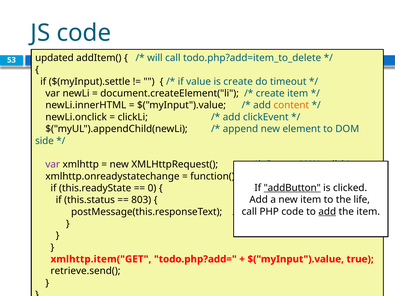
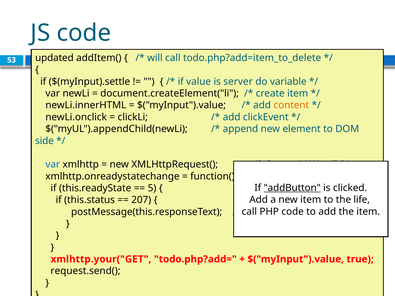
is create: create -> server
timeout: timeout -> variable
var at (53, 165) colour: purple -> blue
0: 0 -> 5
803: 803 -> 207
add at (327, 212) underline: present -> none
xmlhttp.item("GET: xmlhttp.item("GET -> xmlhttp.your("GET
retrieve.send(: retrieve.send( -> request.send(
